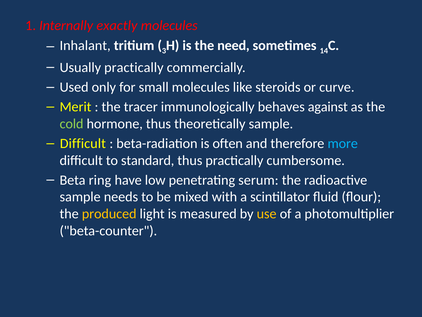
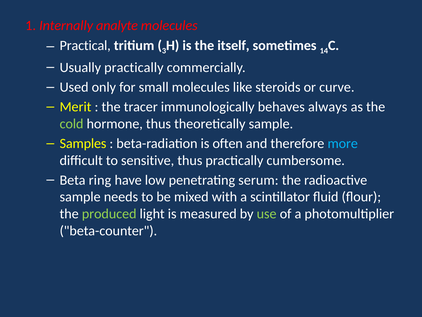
exactly: exactly -> analyte
Inhalant: Inhalant -> Practical
need: need -> itself
against: against -> always
Difficult at (83, 143): Difficult -> Samples
standard: standard -> sensitive
produced colour: yellow -> light green
use colour: yellow -> light green
